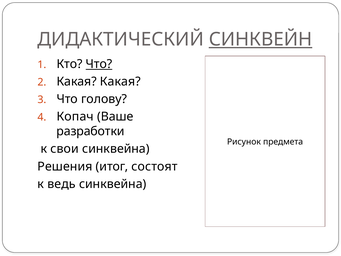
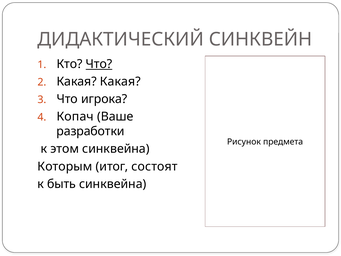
СИНКВЕЙН underline: present -> none
голову: голову -> игрока
свои: свои -> этом
Решения: Решения -> Которым
ведь: ведь -> быть
